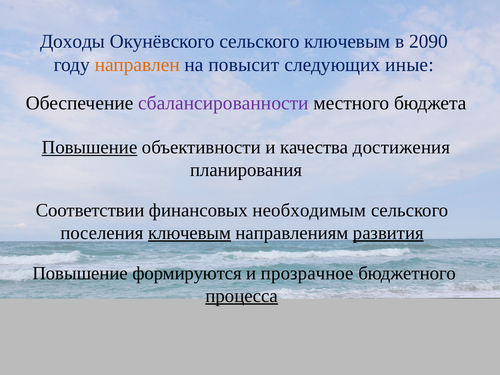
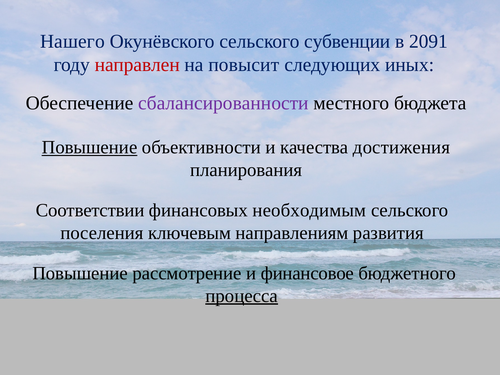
Доходы: Доходы -> Нашего
сельского ключевым: ключевым -> субвенции
2090: 2090 -> 2091
направлен colour: orange -> red
иные: иные -> иных
ключевым at (190, 233) underline: present -> none
развития underline: present -> none
формируются: формируются -> рассмотрение
прозрачное: прозрачное -> финансовое
